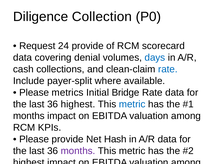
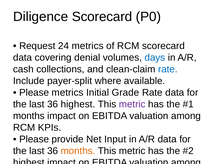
Diligence Collection: Collection -> Scorecard
24 provide: provide -> metrics
Bridge: Bridge -> Grade
metric at (132, 104) colour: blue -> purple
Hash: Hash -> Input
months at (78, 151) colour: purple -> orange
